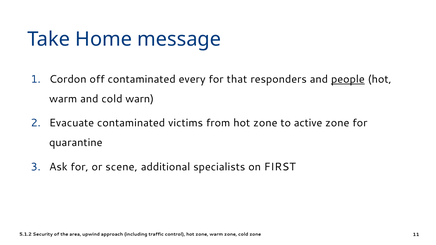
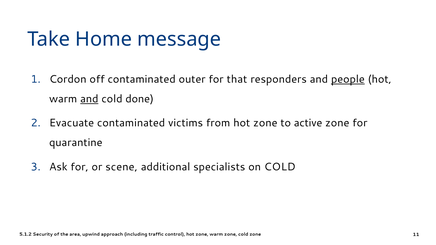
every: every -> outer
and at (89, 99) underline: none -> present
warn: warn -> done
on FIRST: FIRST -> COLD
